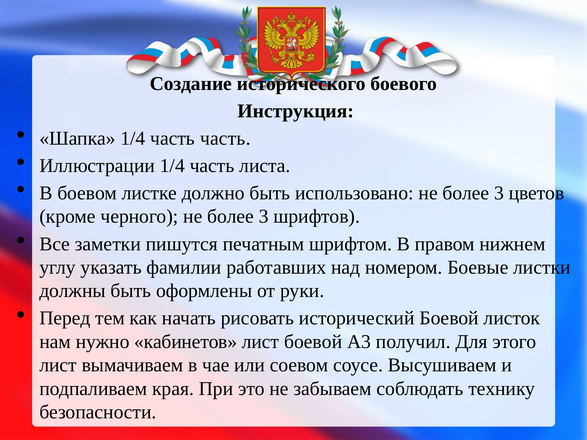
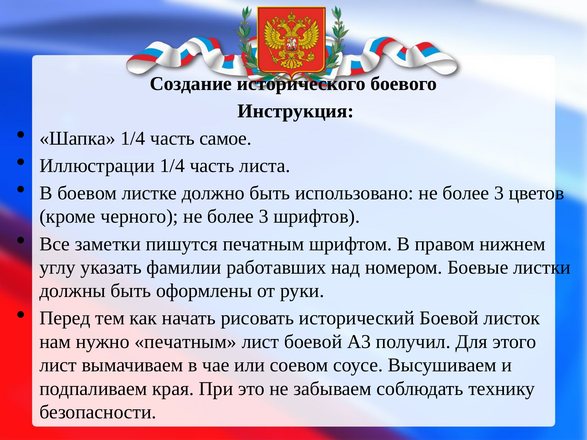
часть часть: часть -> самое
нужно кабинетов: кабинетов -> печатным
